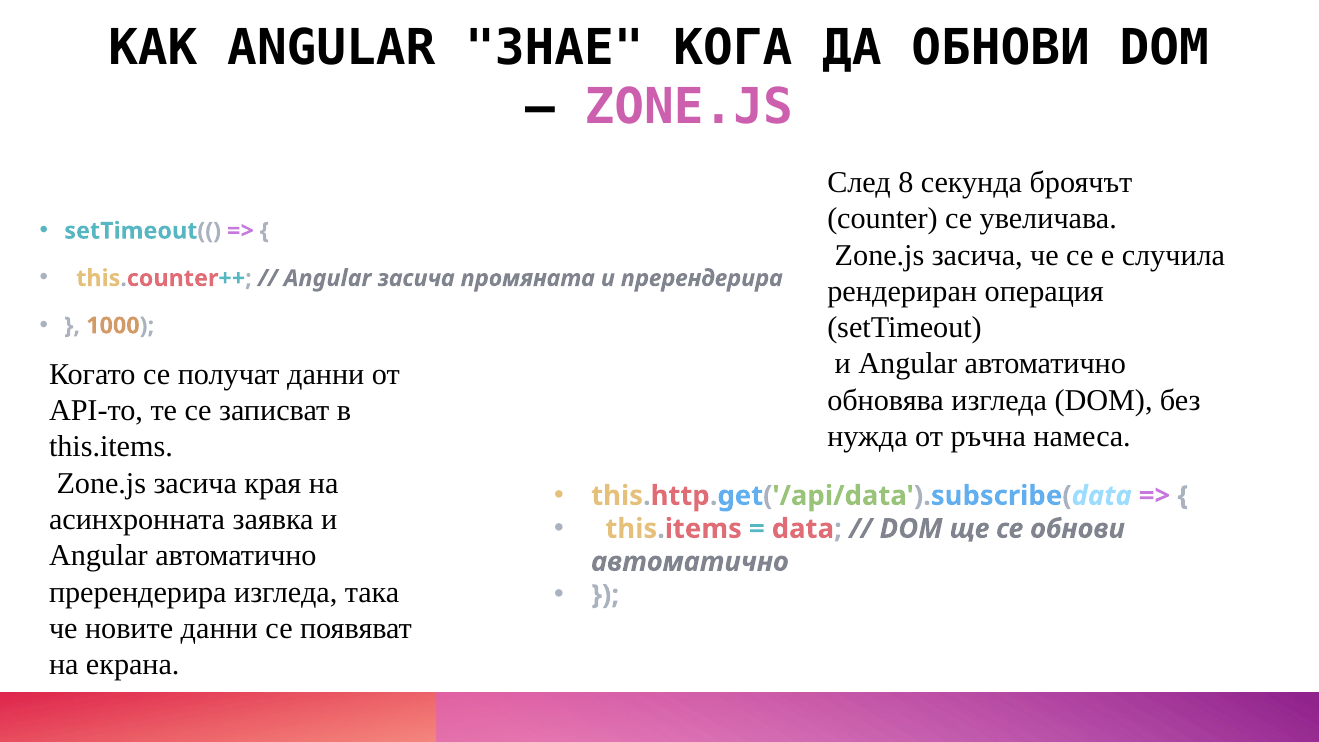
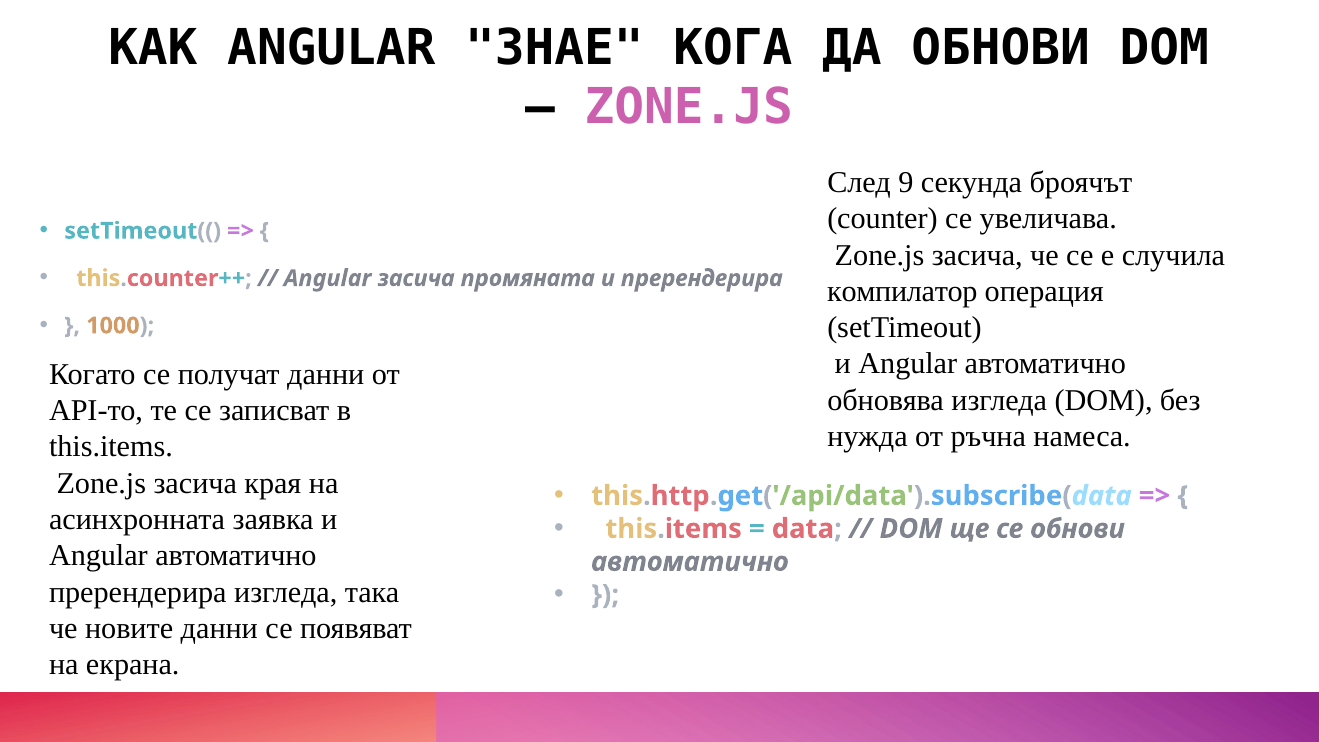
8: 8 -> 9
рендериран: рендериран -> компилатор
